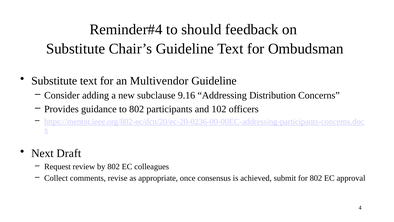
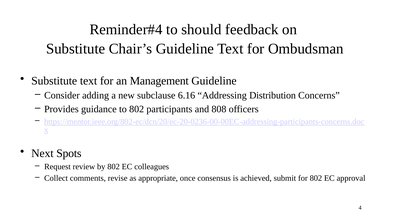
Multivendor: Multivendor -> Management
9.16: 9.16 -> 6.16
102: 102 -> 808
Draft: Draft -> Spots
